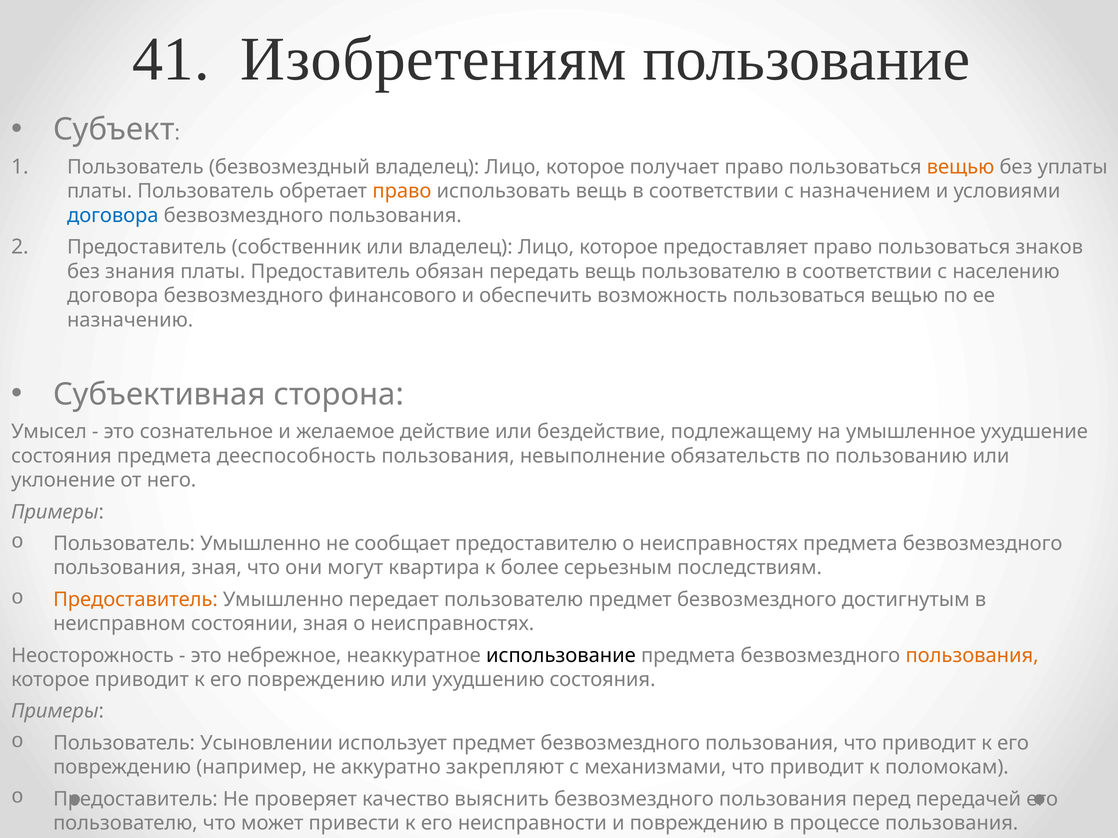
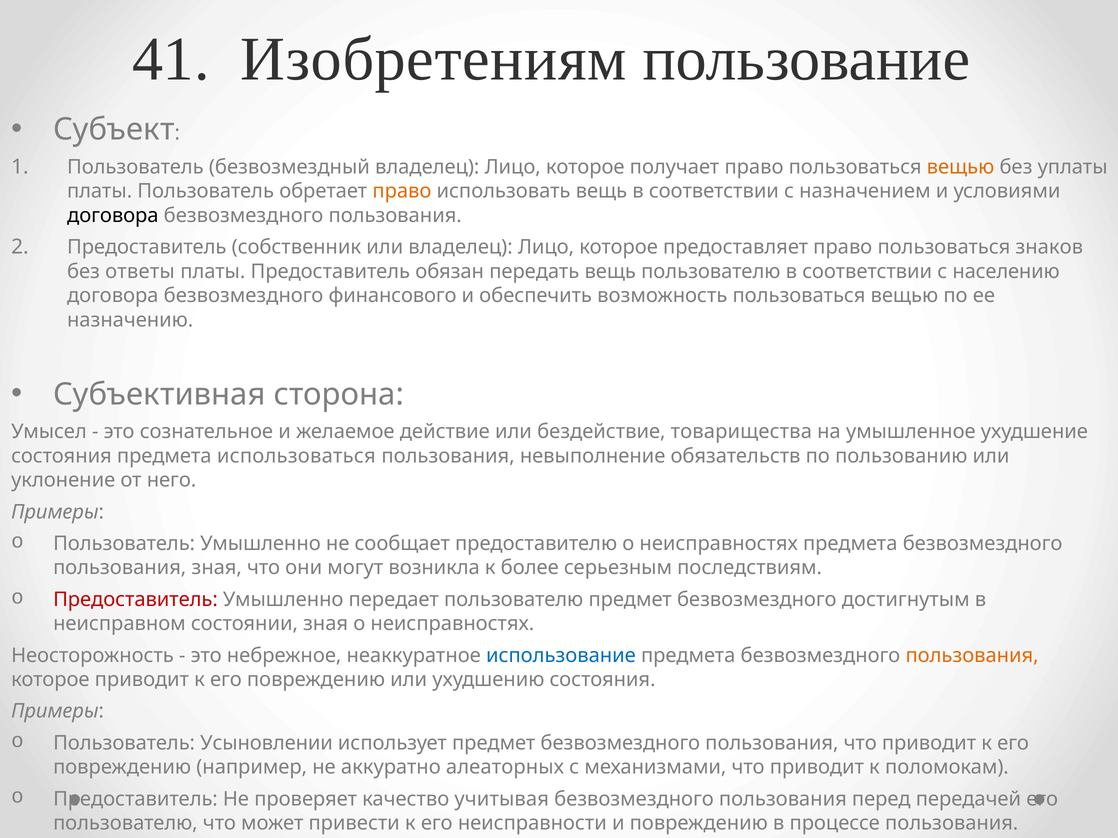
договора at (113, 216) colour: blue -> black
знания: знания -> ответы
подлежащему: подлежащему -> товарищества
дееспособность: дееспособность -> использоваться
квартира: квартира -> возникла
Предоставитель at (135, 600) colour: orange -> red
использование colour: black -> blue
закрепляют: закрепляют -> алеаторных
выяснить: выяснить -> учитывая
